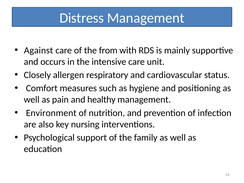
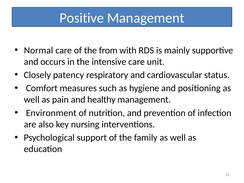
Distress: Distress -> Positive
Against: Against -> Normal
allergen: allergen -> patency
